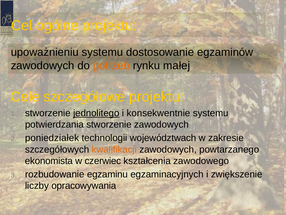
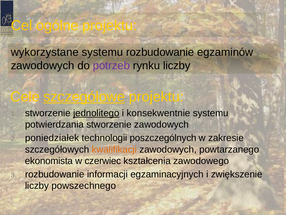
upoważnieniu: upoważnieniu -> wykorzystane
systemu dostosowanie: dostosowanie -> rozbudowanie
potrzeb colour: orange -> purple
rynku małej: małej -> liczby
szczegółowe underline: none -> present
województwach: województwach -> poszczególnych
egzaminu: egzaminu -> informacji
opracowywania: opracowywania -> powszechnego
